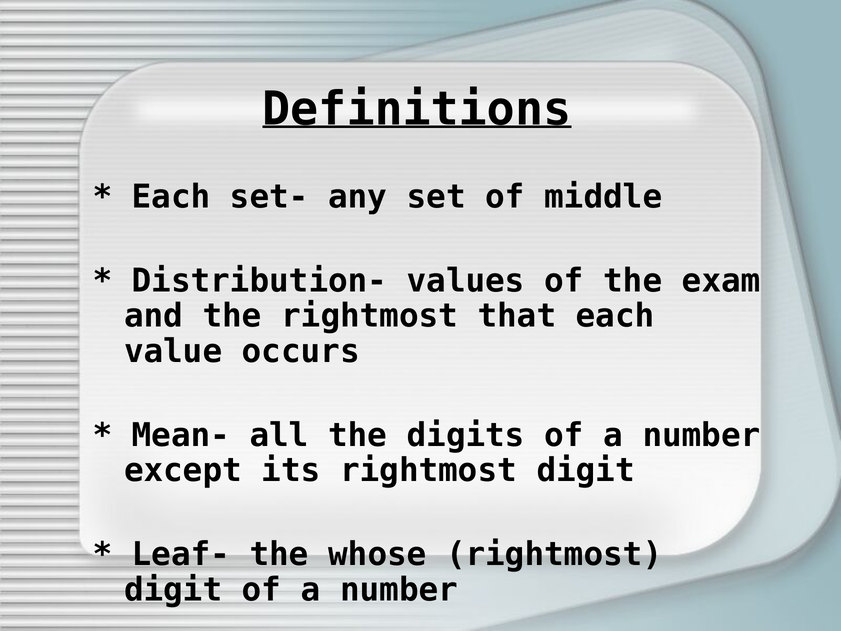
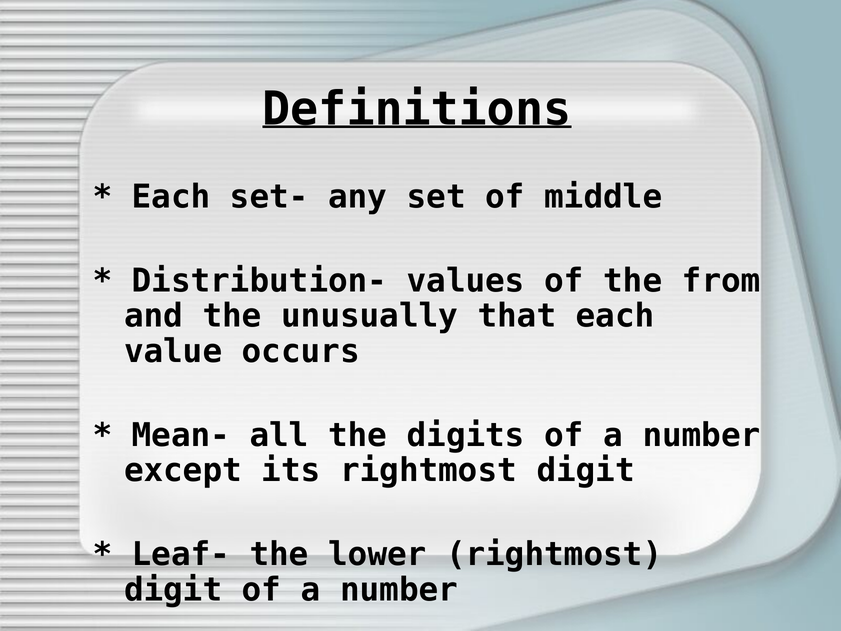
exam: exam -> from
the rightmost: rightmost -> unusually
whose: whose -> lower
